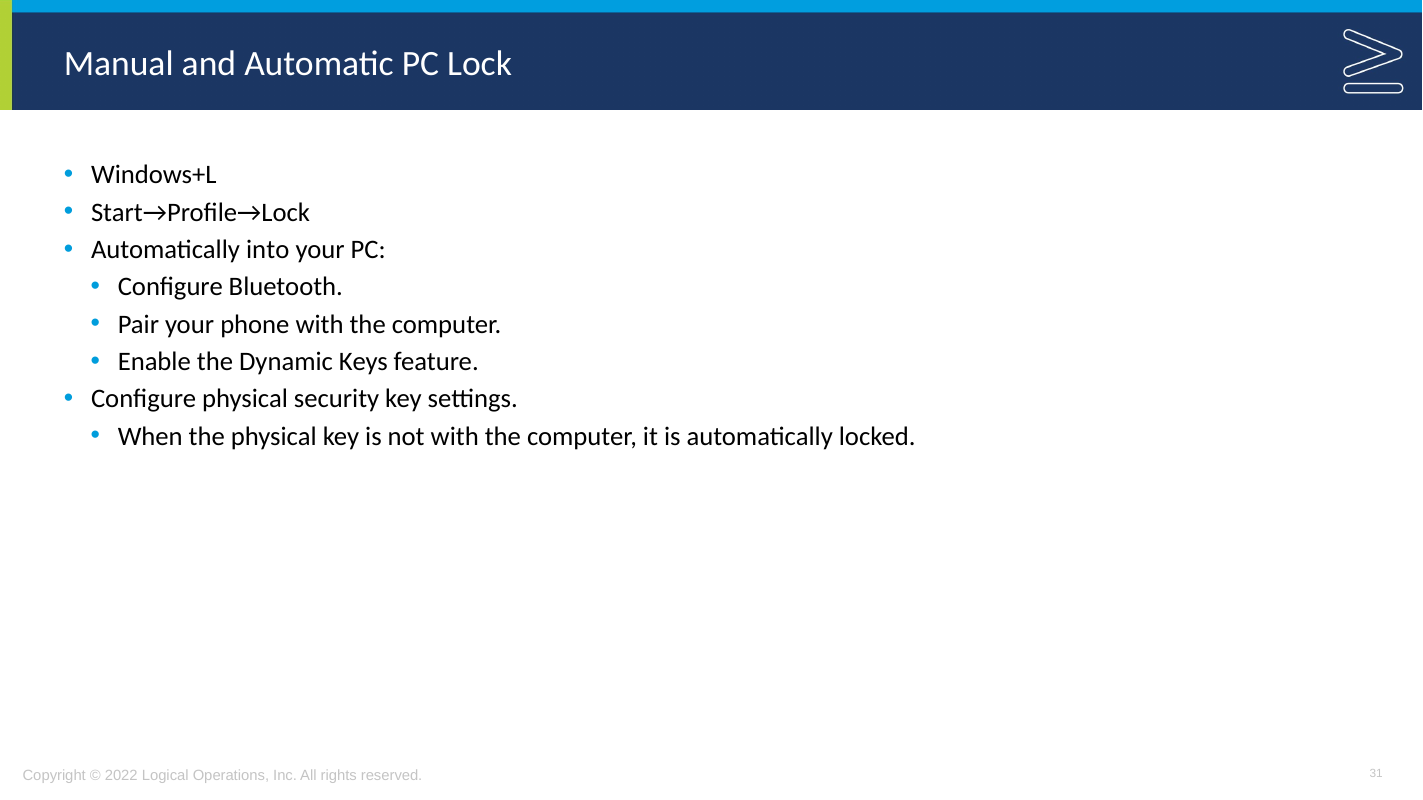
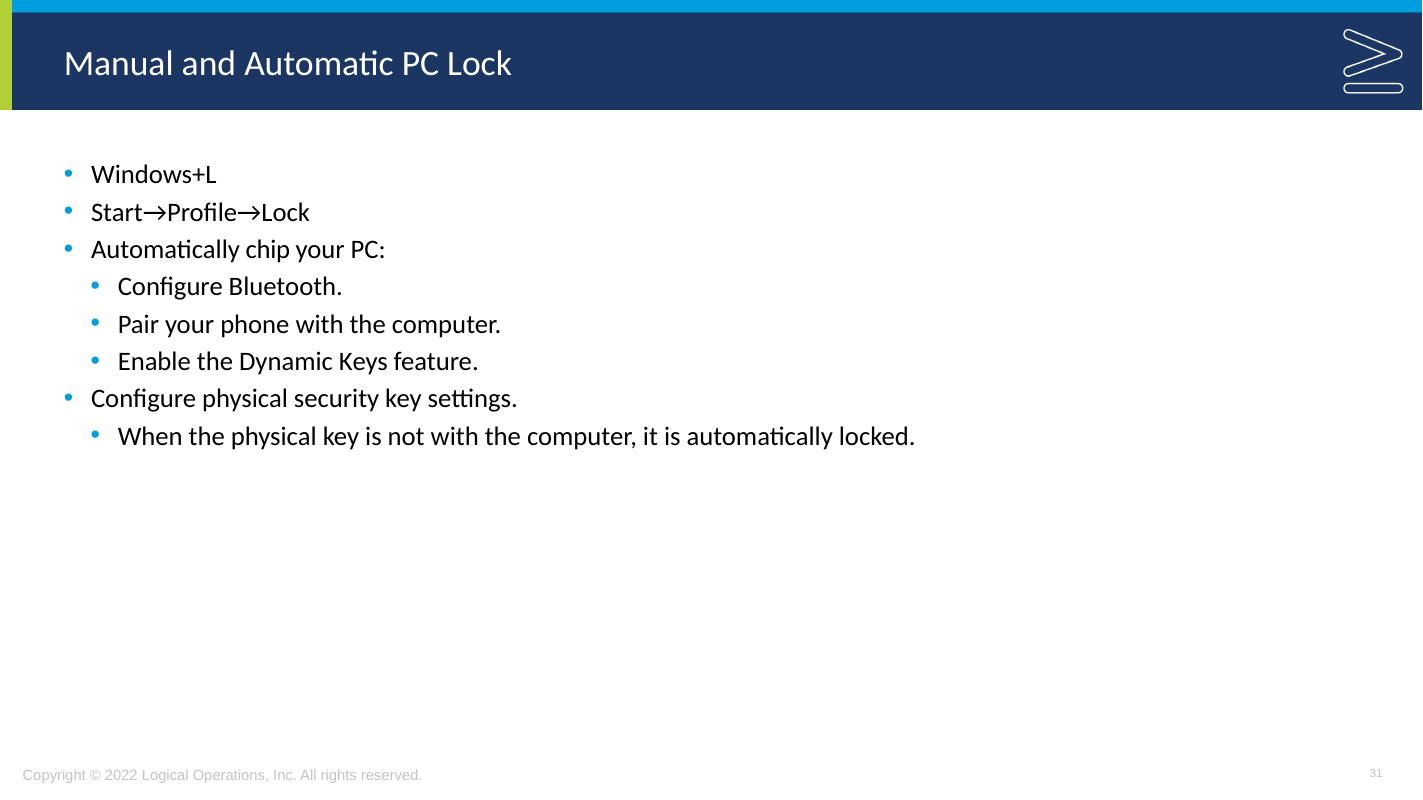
into: into -> chip
